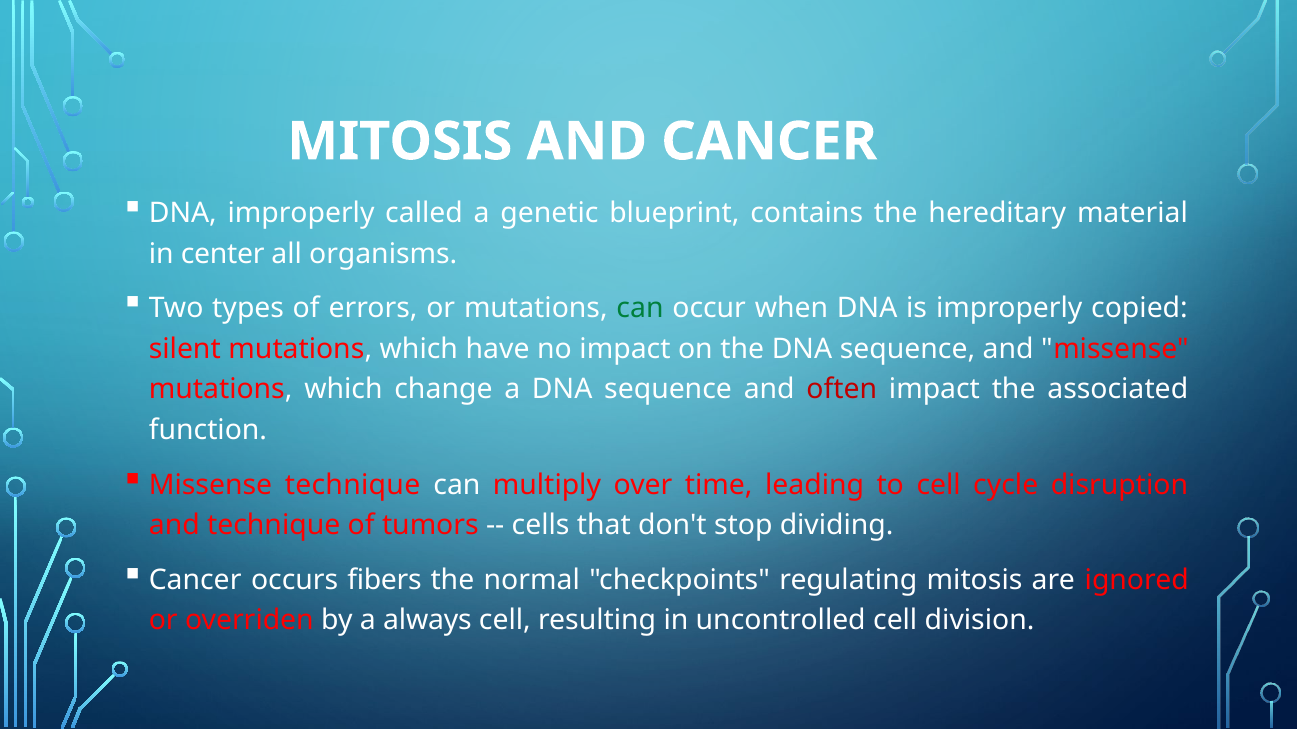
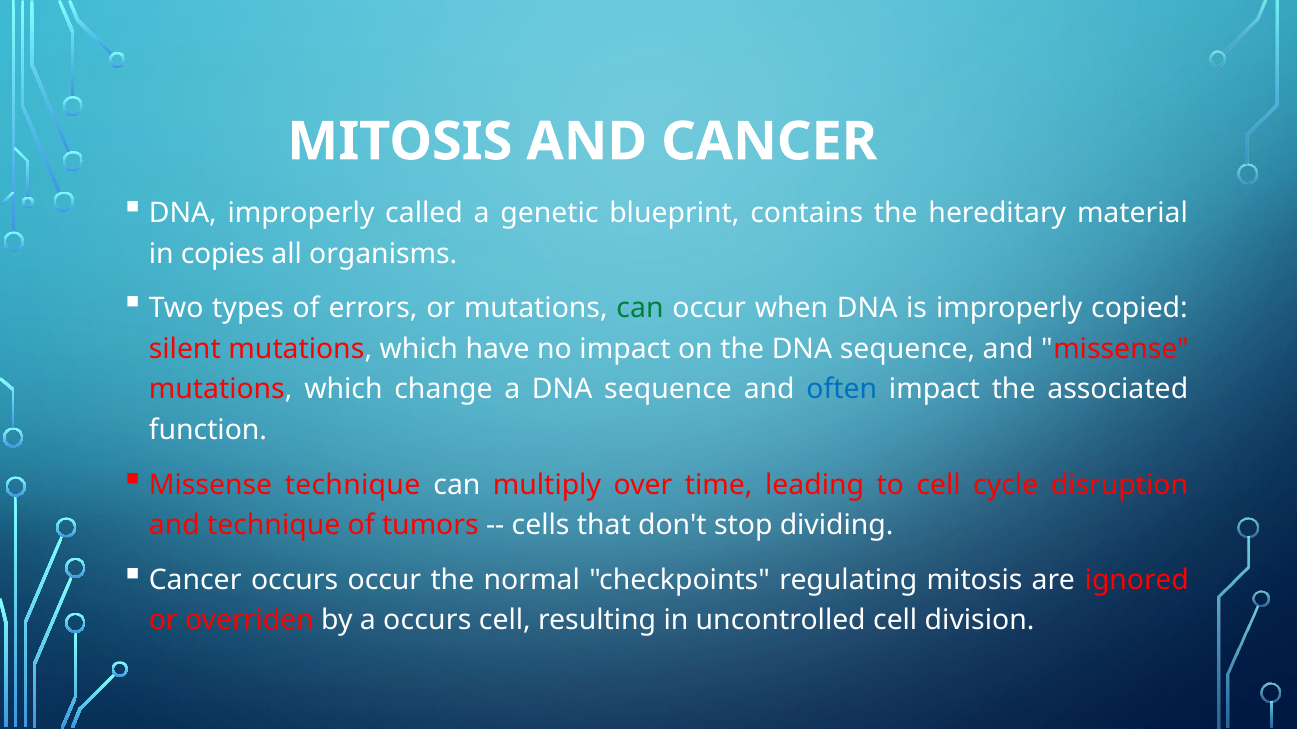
center: center -> copies
often colour: red -> blue
occurs fibers: fibers -> occur
a always: always -> occurs
